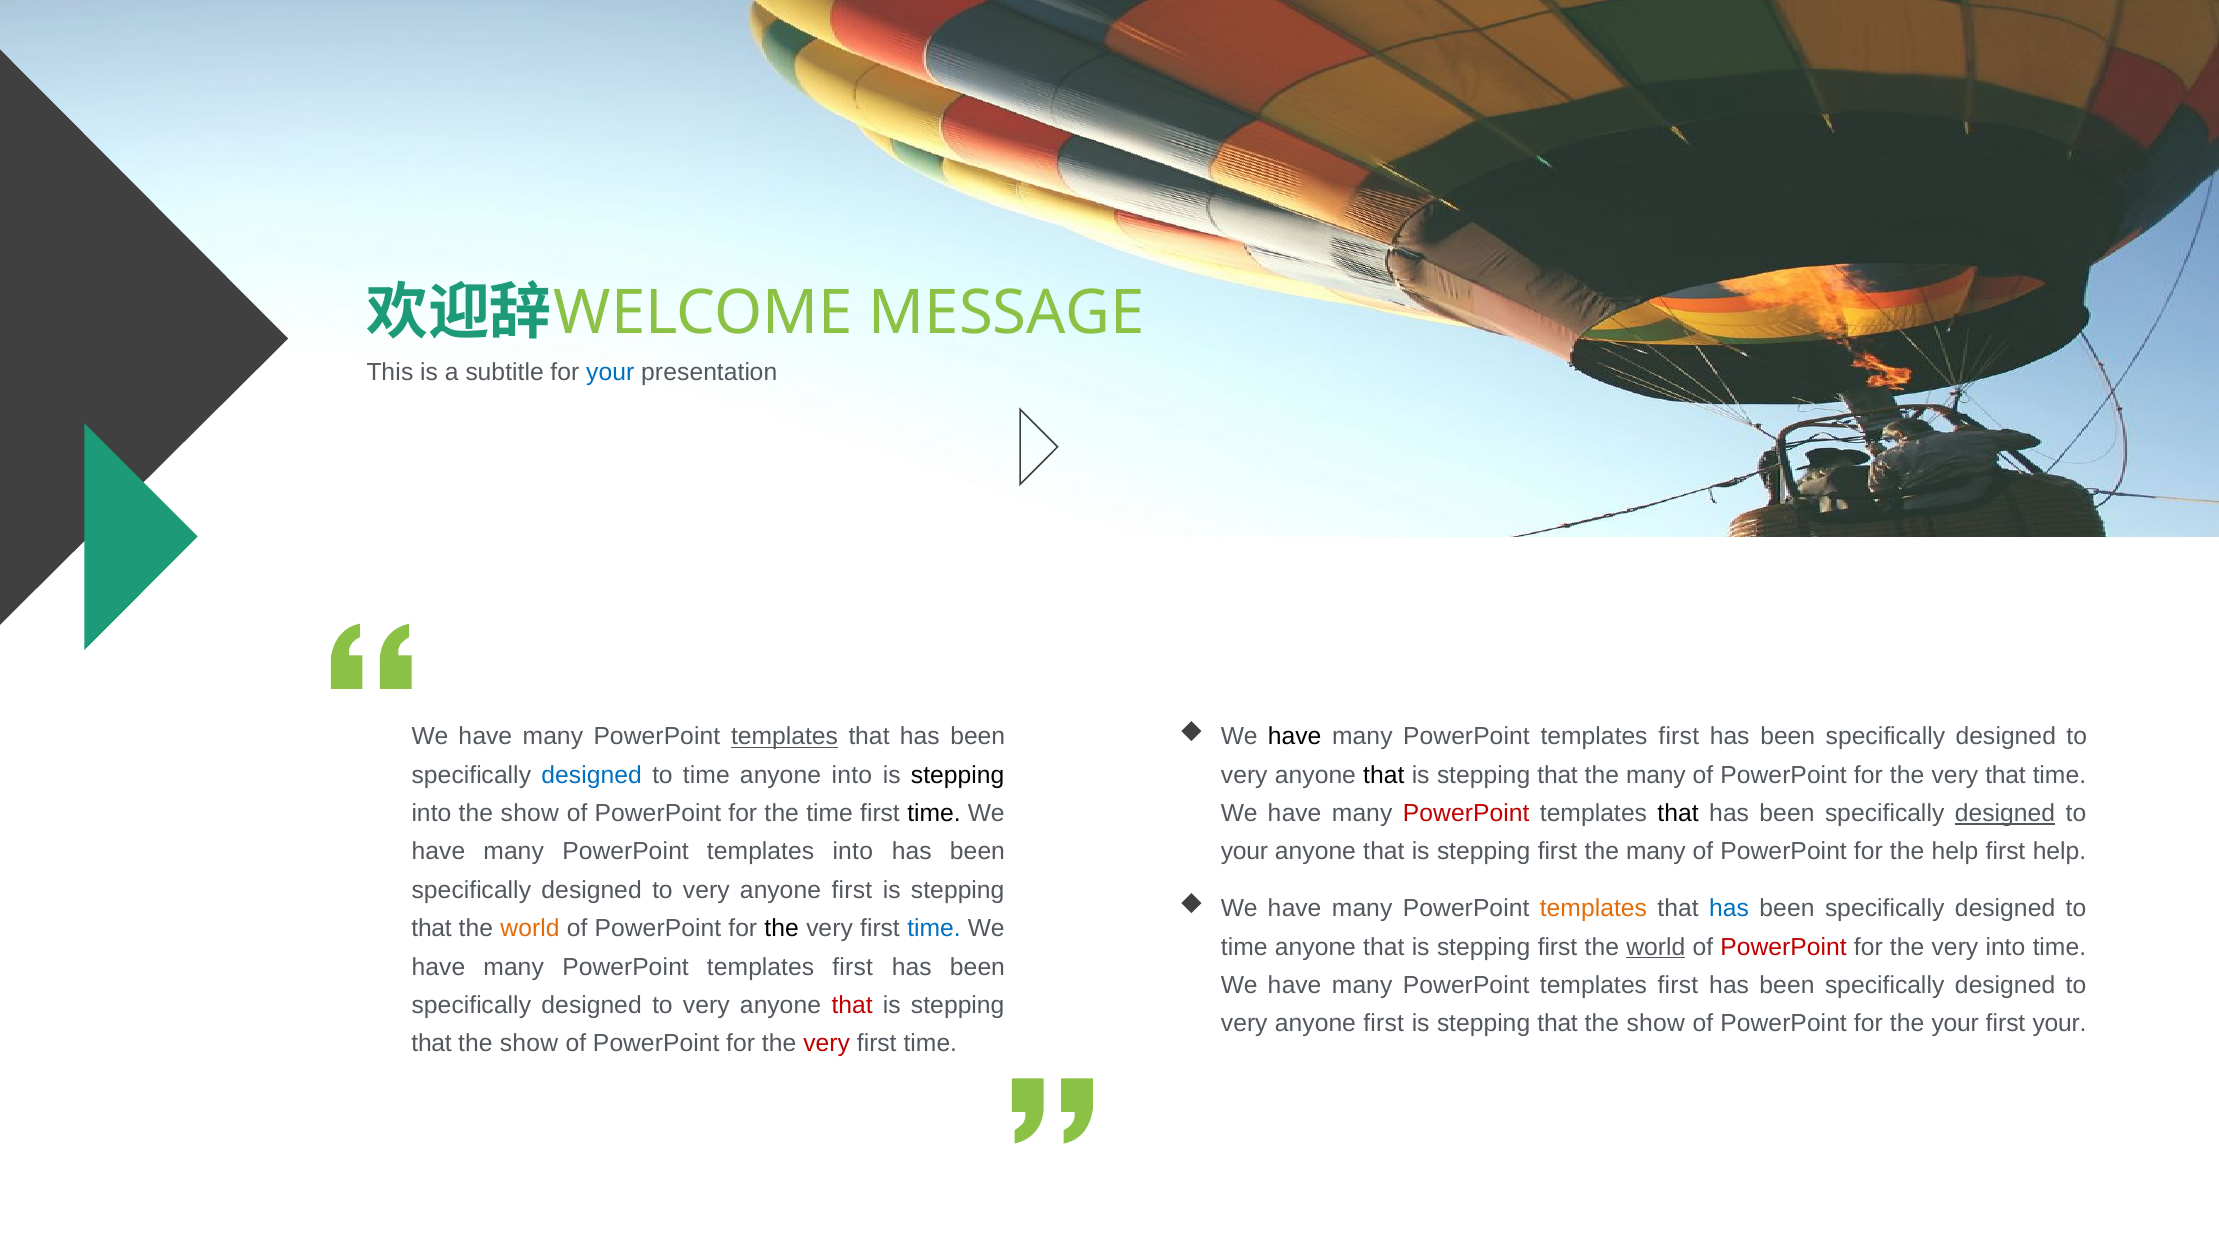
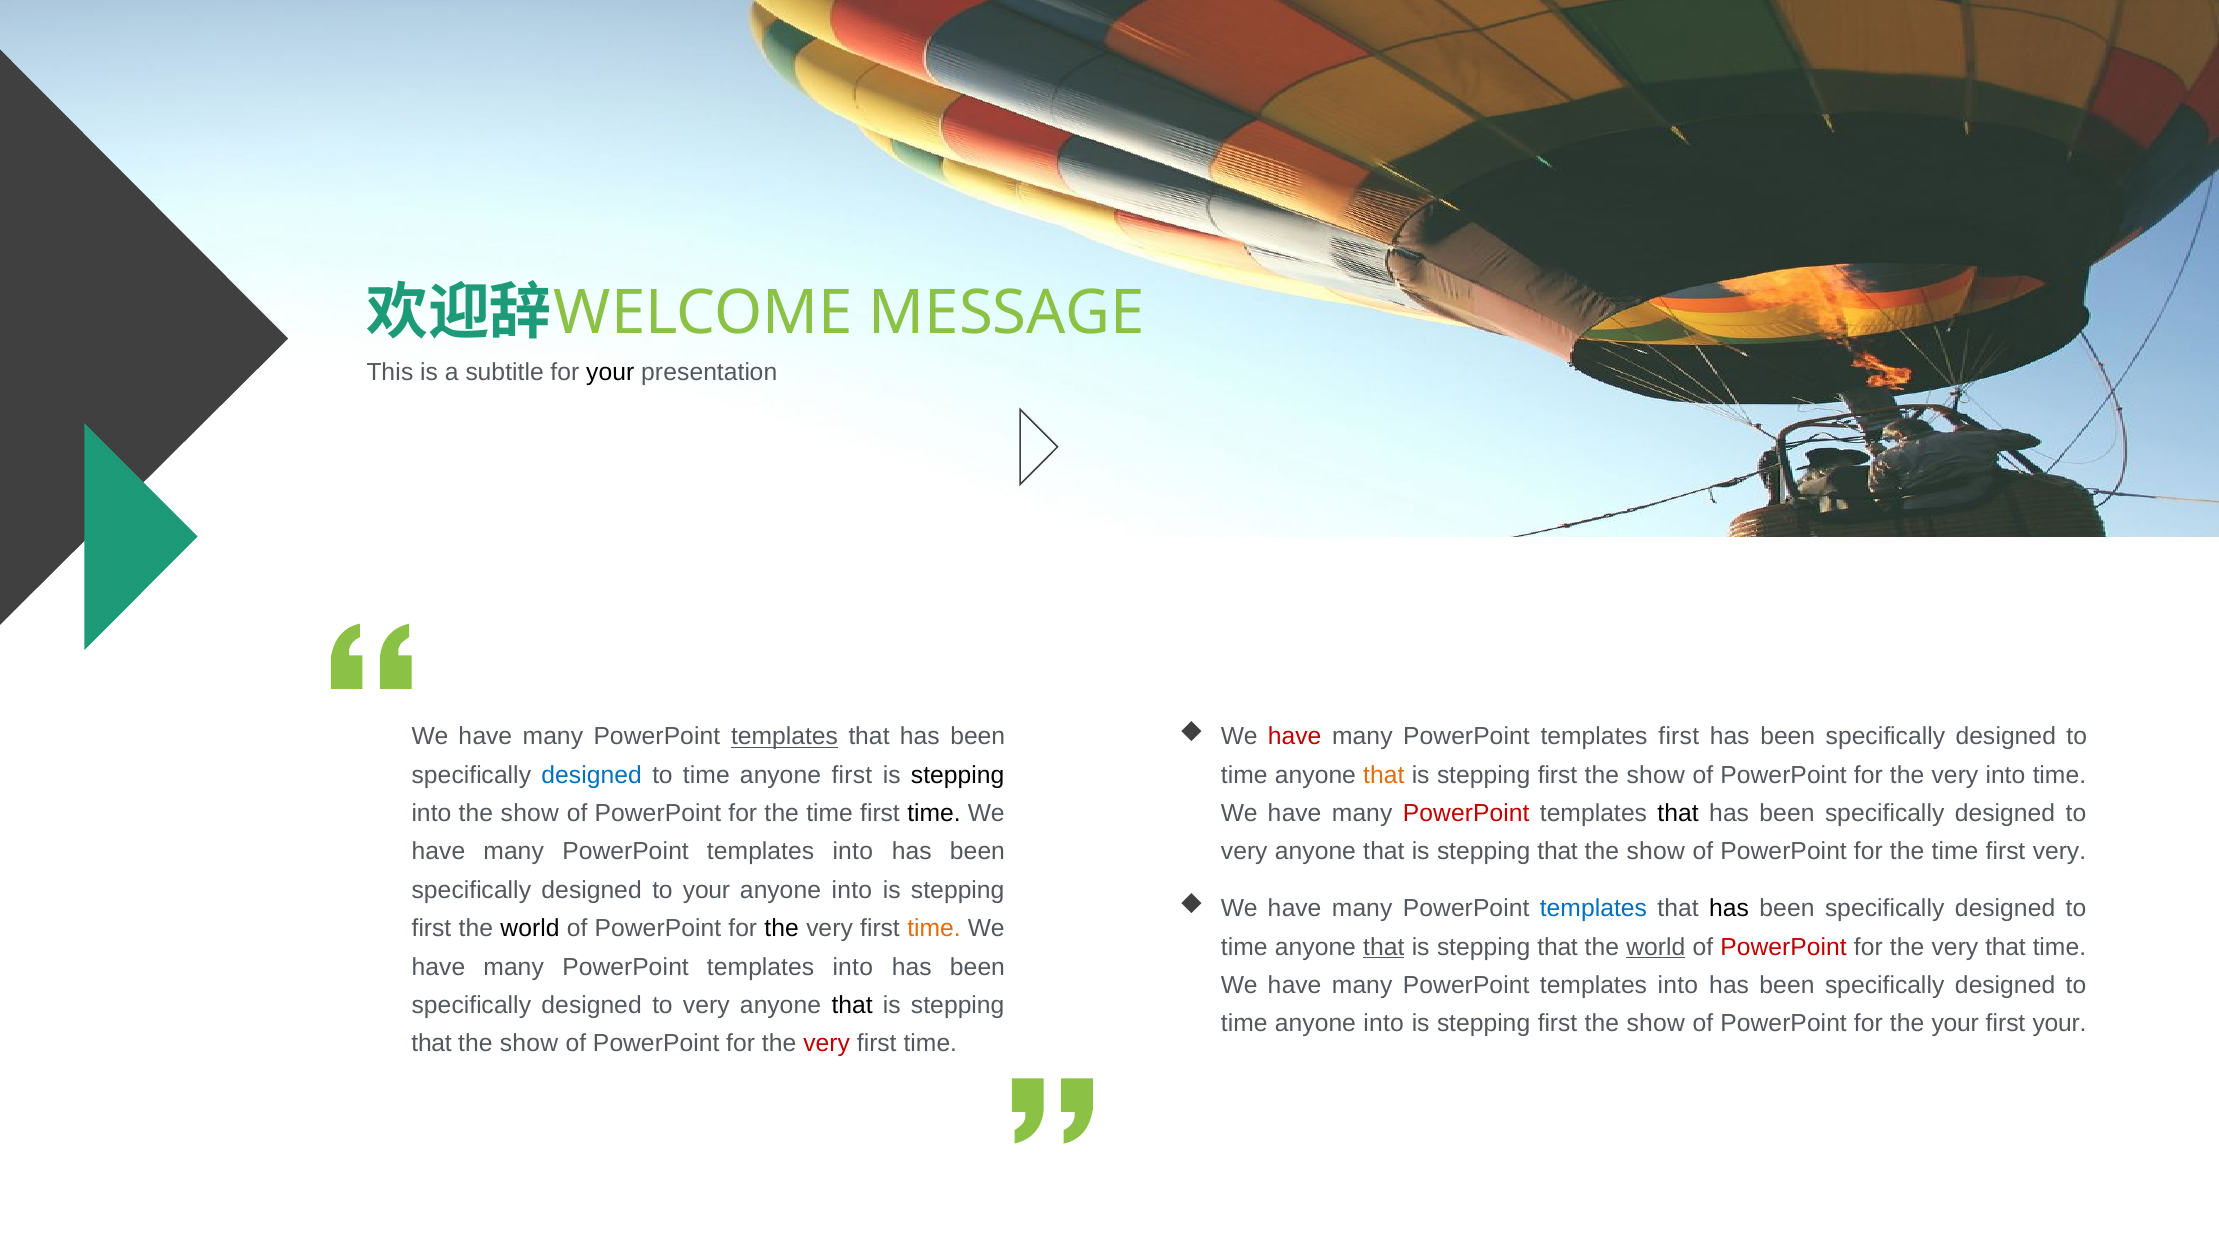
your at (610, 372) colour: blue -> black
have at (1295, 737) colour: black -> red
anyone into: into -> first
very at (1244, 775): very -> time
that at (1384, 775) colour: black -> orange
that at (1558, 775): that -> first
many at (1656, 775): many -> show
very that: that -> into
designed at (2005, 813) underline: present -> none
your at (1244, 852): your -> very
first at (1558, 852): first -> that
many at (1656, 852): many -> show
help at (1955, 852): help -> time
first help: help -> very
very at (706, 890): very -> your
first at (852, 890): first -> into
templates at (1593, 908) colour: orange -> blue
has at (1729, 908) colour: blue -> black
that at (432, 928): that -> first
world at (530, 928) colour: orange -> black
time at (934, 928) colour: blue -> orange
that at (1384, 947) underline: none -> present
first at (1558, 947): first -> that
very into: into -> that
first at (853, 967): first -> into
first at (1678, 985): first -> into
that at (852, 1005) colour: red -> black
very at (1244, 1024): very -> time
first at (1384, 1024): first -> into
that at (1558, 1024): that -> first
